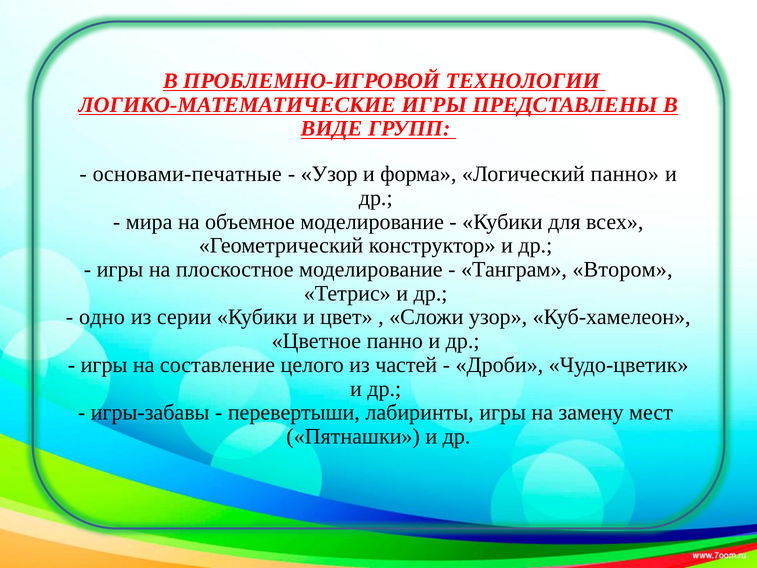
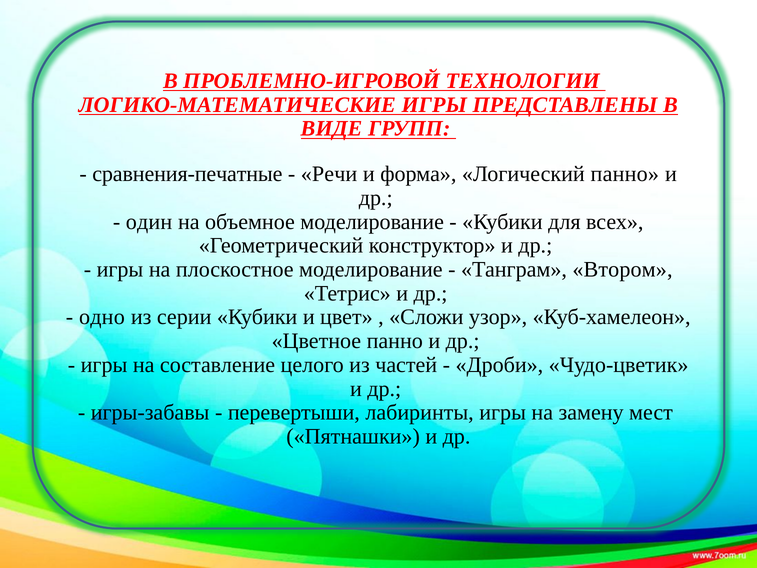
основами-печатные: основами-печатные -> сравнения-печатные
Узор at (329, 174): Узор -> Речи
мира: мира -> один
